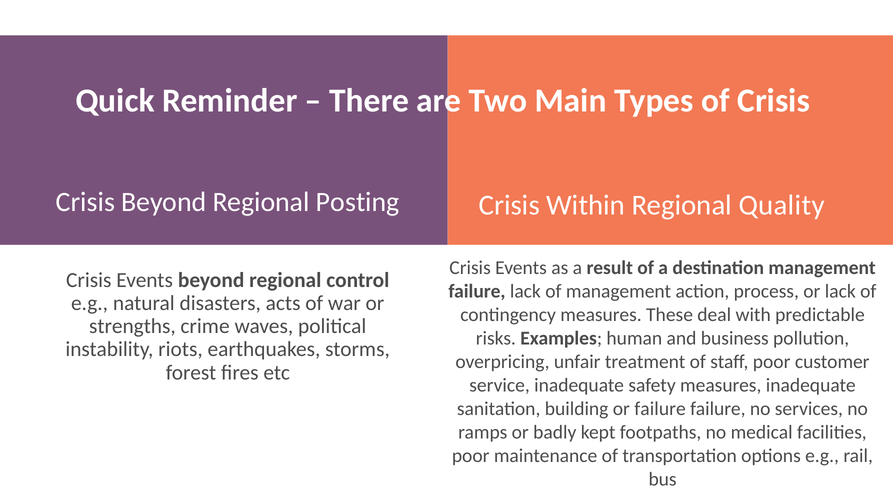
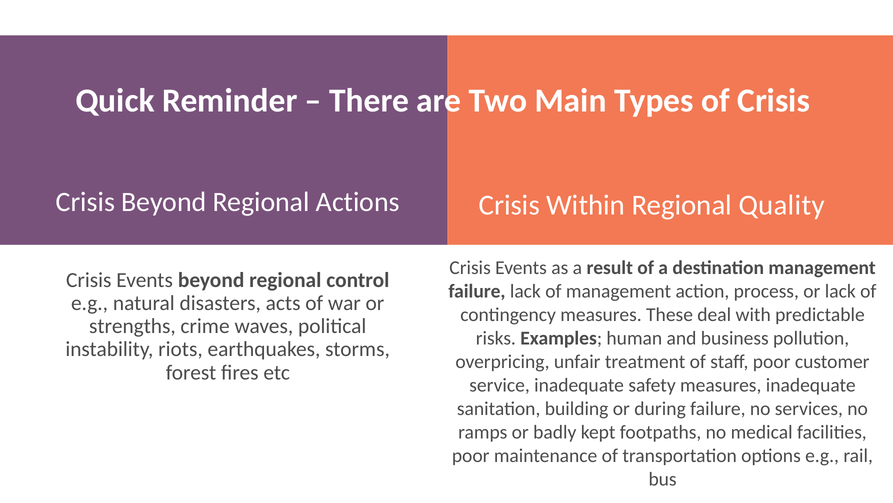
Posting: Posting -> Actions
or failure: failure -> during
